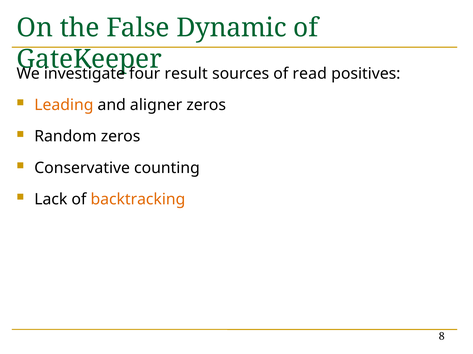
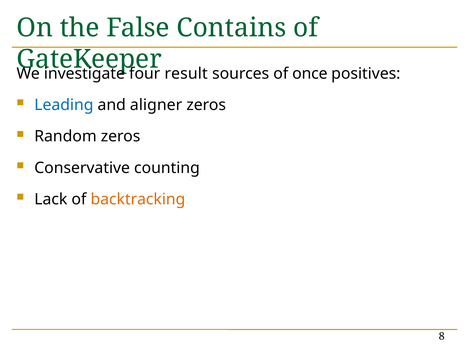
Dynamic: Dynamic -> Contains
read: read -> once
Leading colour: orange -> blue
